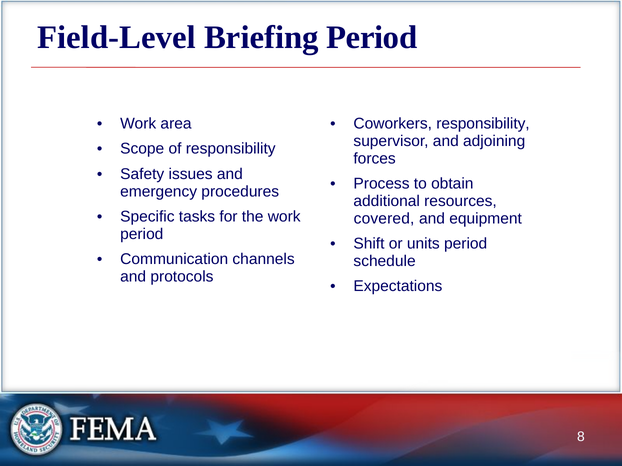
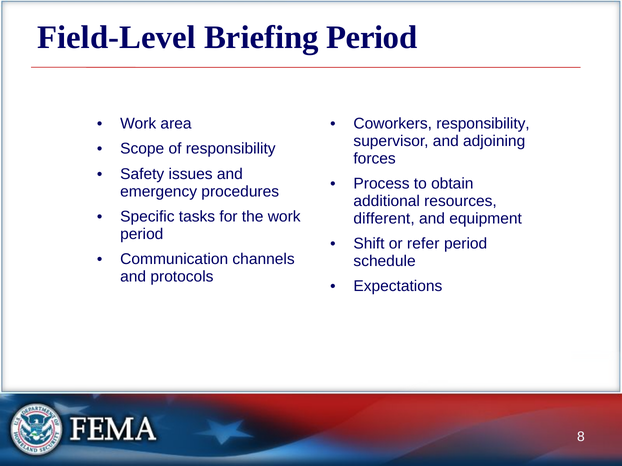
covered: covered -> different
units: units -> refer
